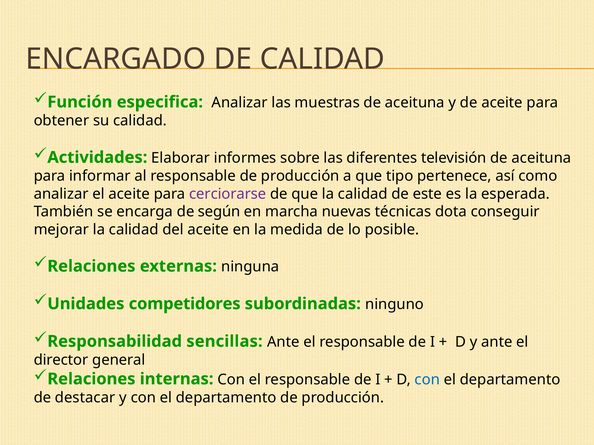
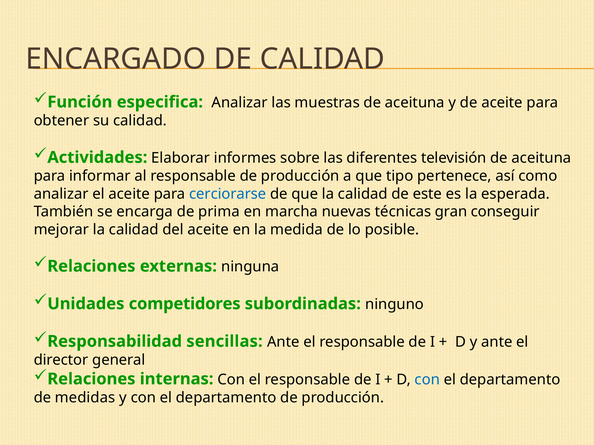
cerciorarse colour: purple -> blue
según: según -> prima
dota: dota -> gran
destacar: destacar -> medidas
